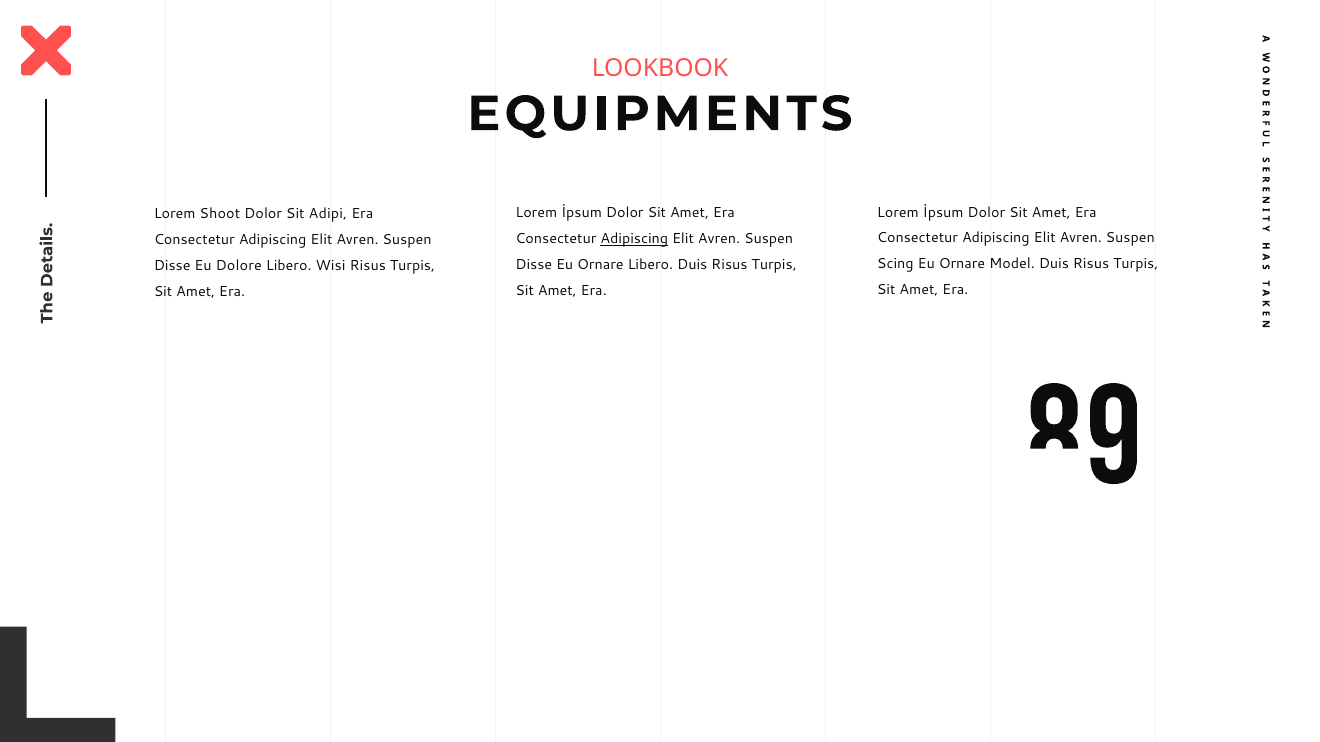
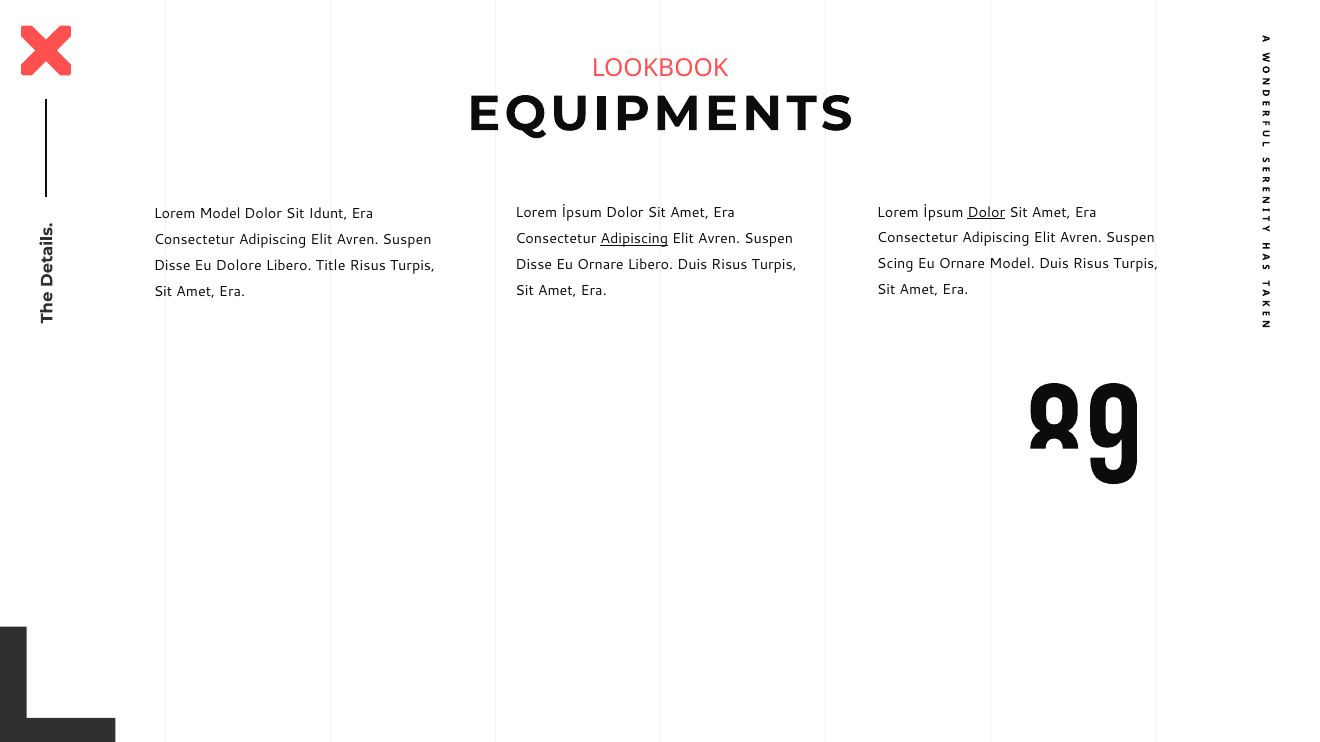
Dolor at (986, 212) underline: none -> present
Lorem Shoot: Shoot -> Model
Adipi: Adipi -> Idunt
Wisi: Wisi -> Title
